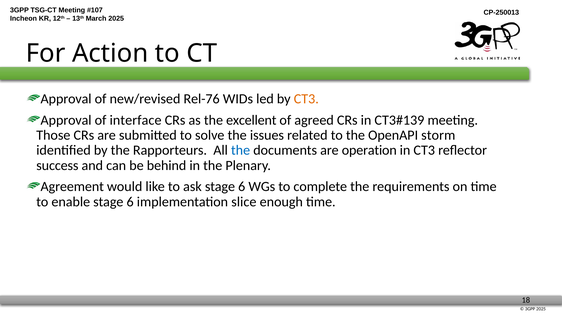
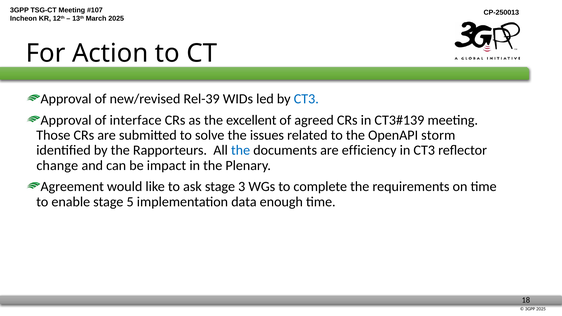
Rel-76: Rel-76 -> Rel-39
CT3 at (306, 99) colour: orange -> blue
operation: operation -> efficiency
success: success -> change
behind: behind -> impact
ask stage 6: 6 -> 3
enable stage 6: 6 -> 5
slice: slice -> data
